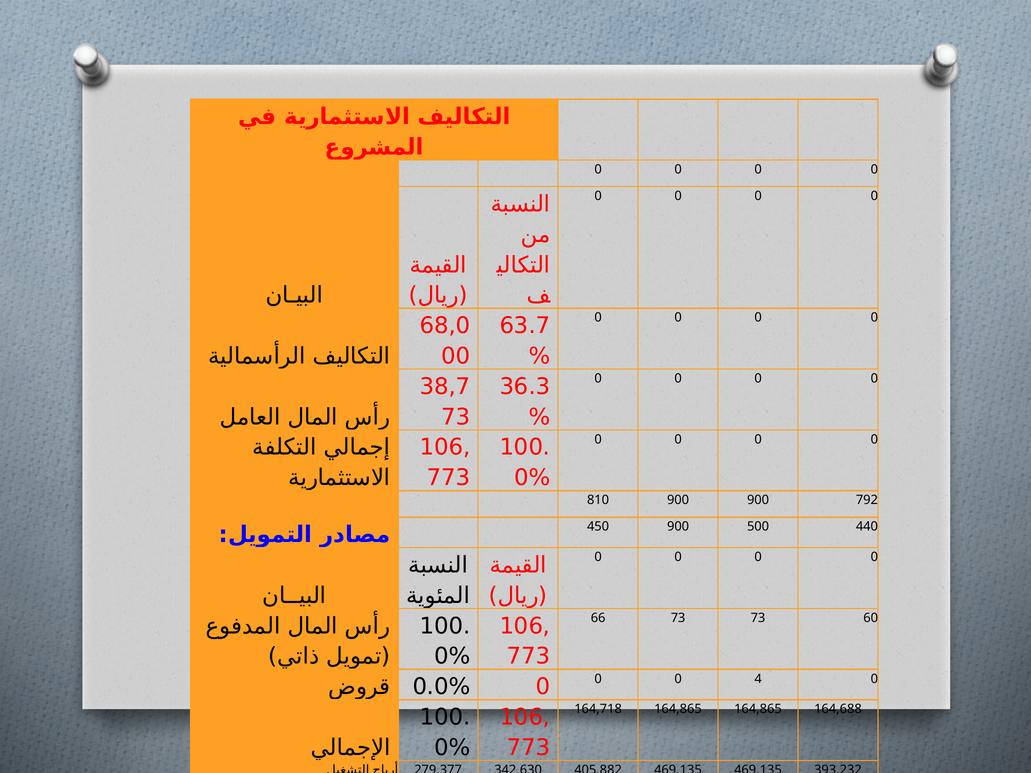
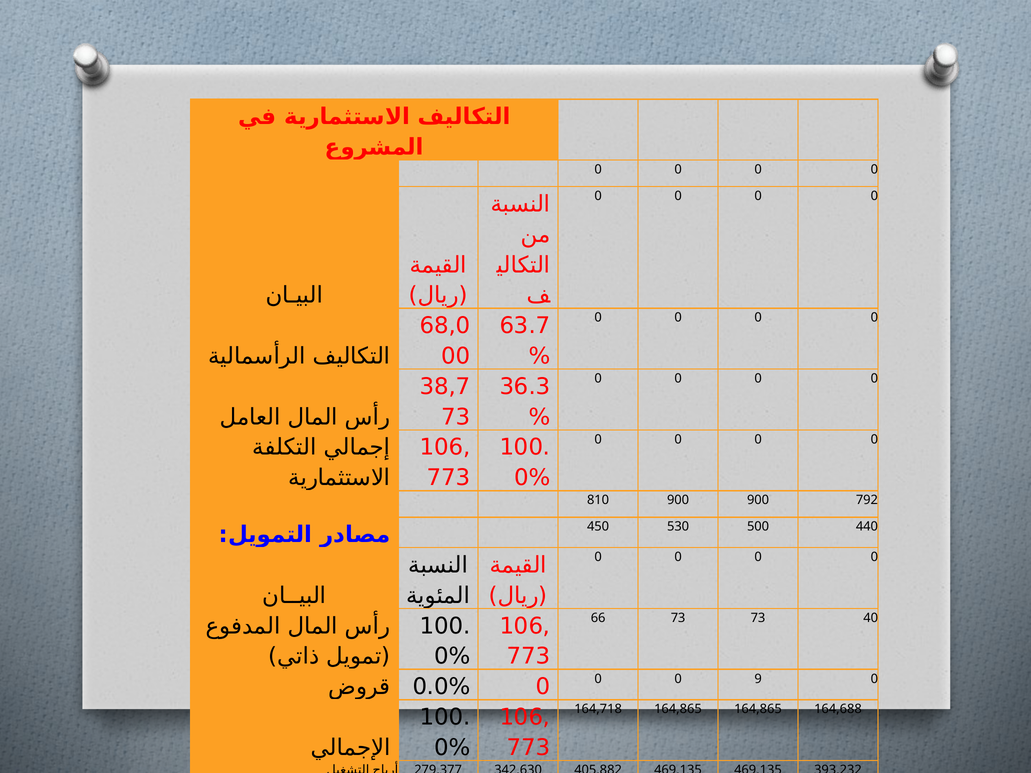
450 900: 900 -> 530
60: 60 -> 40
4: 4 -> 9
